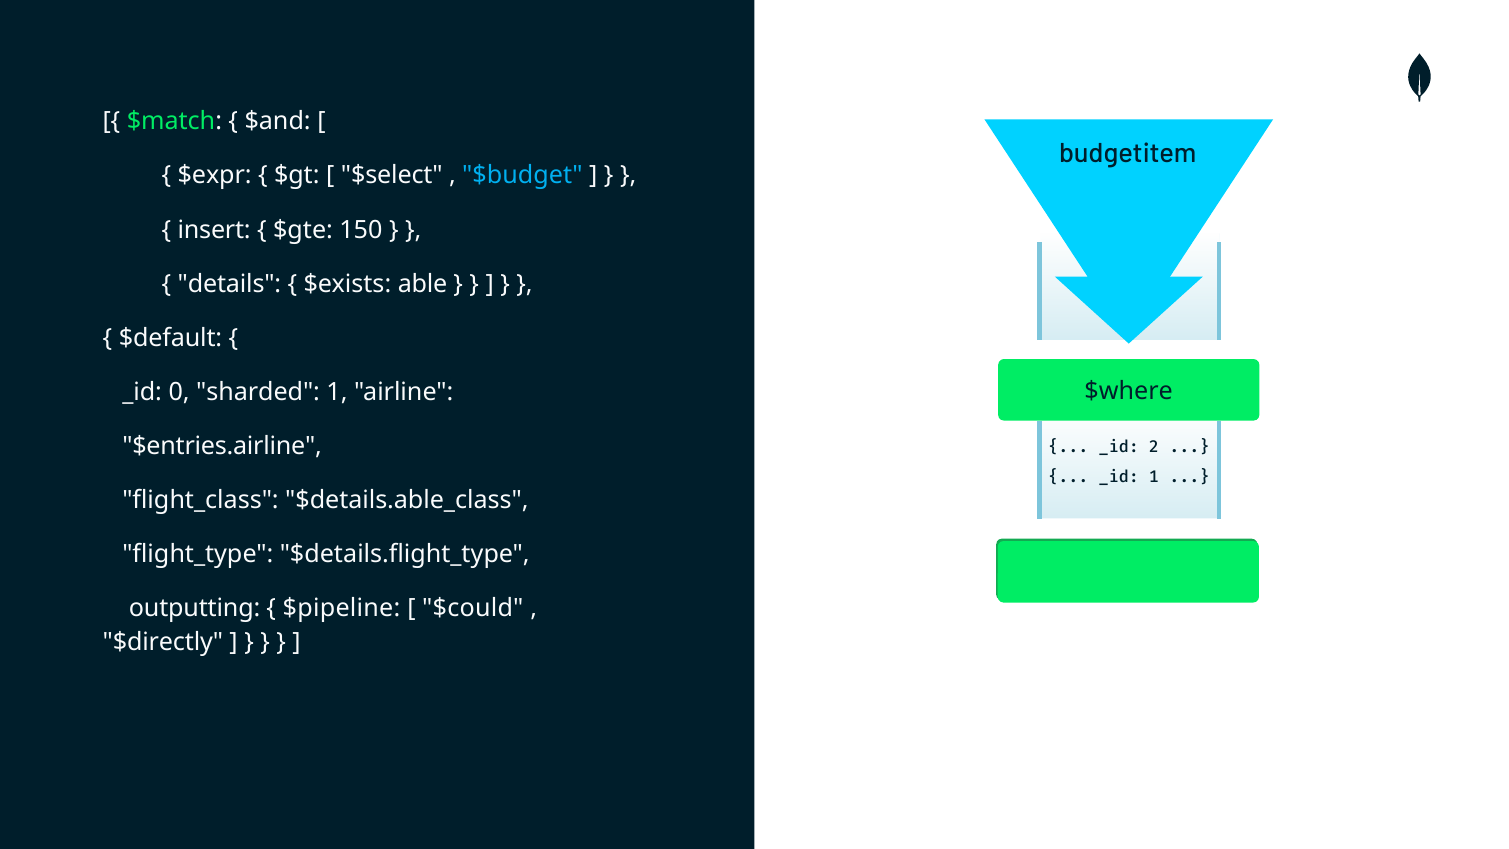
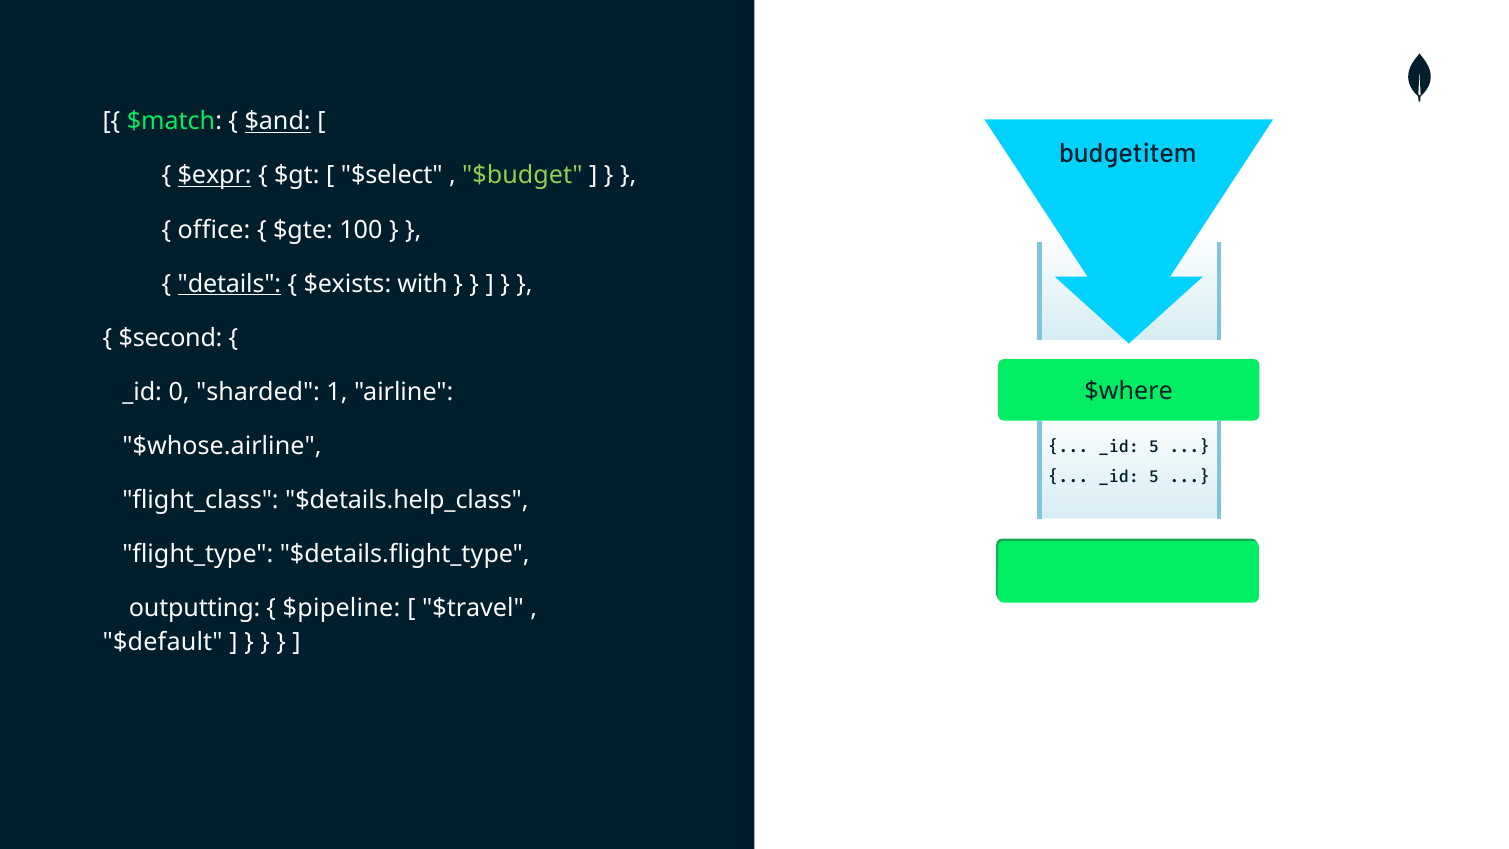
$and underline: none -> present
$expr underline: none -> present
$budget colour: light blue -> light green
insert: insert -> office
150: 150 -> 100
details underline: none -> present
able: able -> with
$default: $default -> $second
$entries.airline: $entries.airline -> $whose.airline
2 at (1154, 447): 2 -> 5
1 at (1154, 477): 1 -> 5
$details.able_class: $details.able_class -> $details.help_class
$could: $could -> $travel
$directly: $directly -> $default
